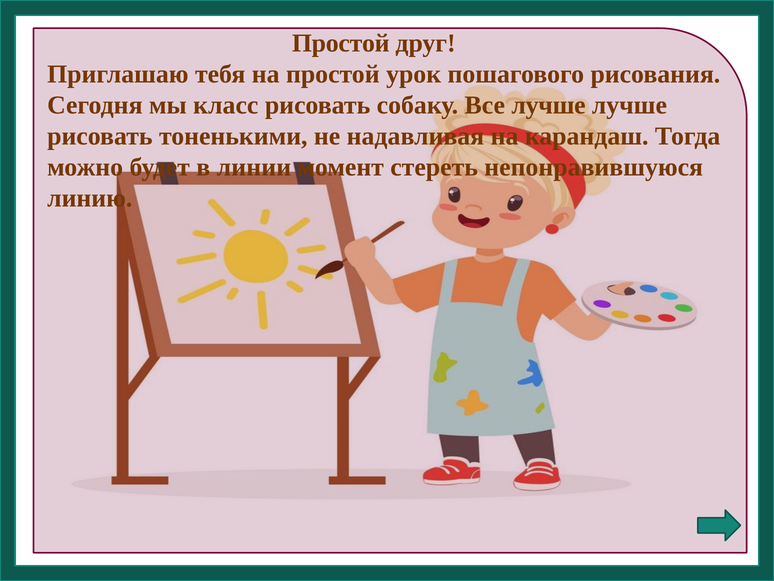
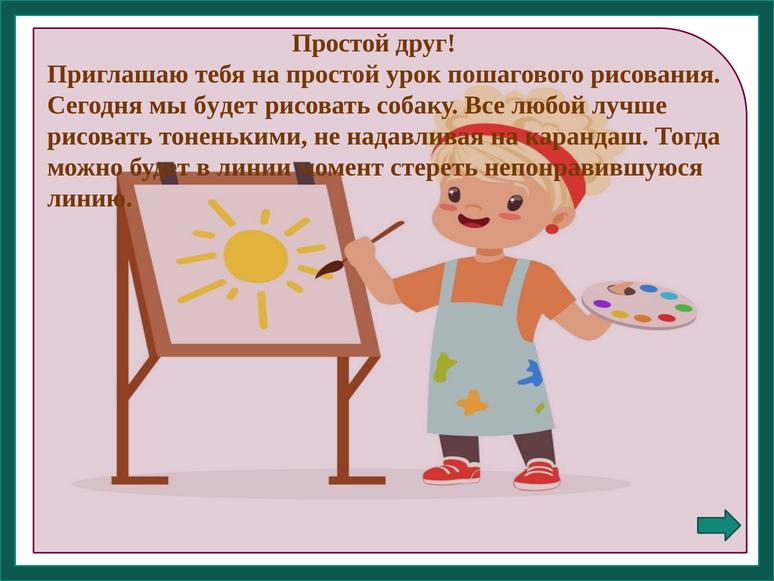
мы класс: класс -> будет
Все лучше: лучше -> любой
